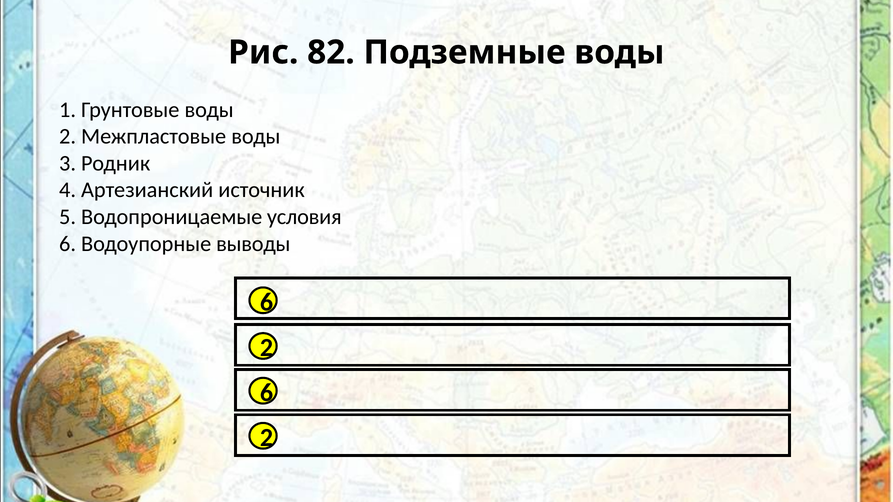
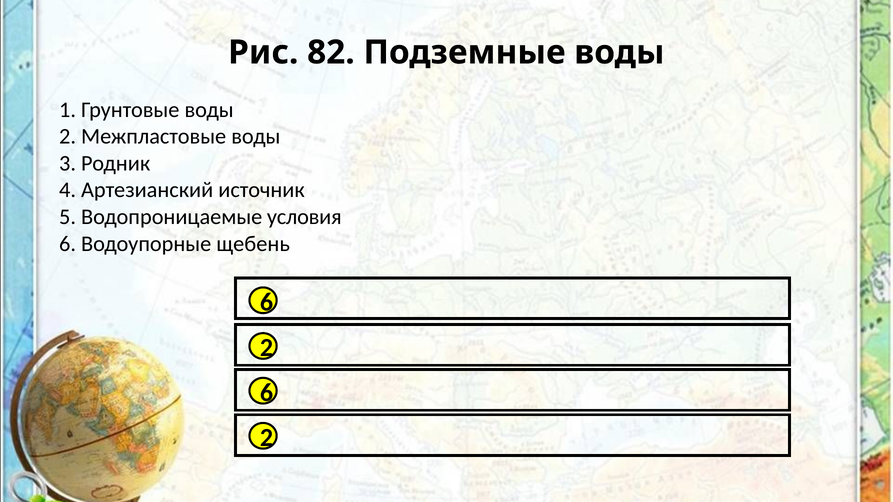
выводы: выводы -> щебень
